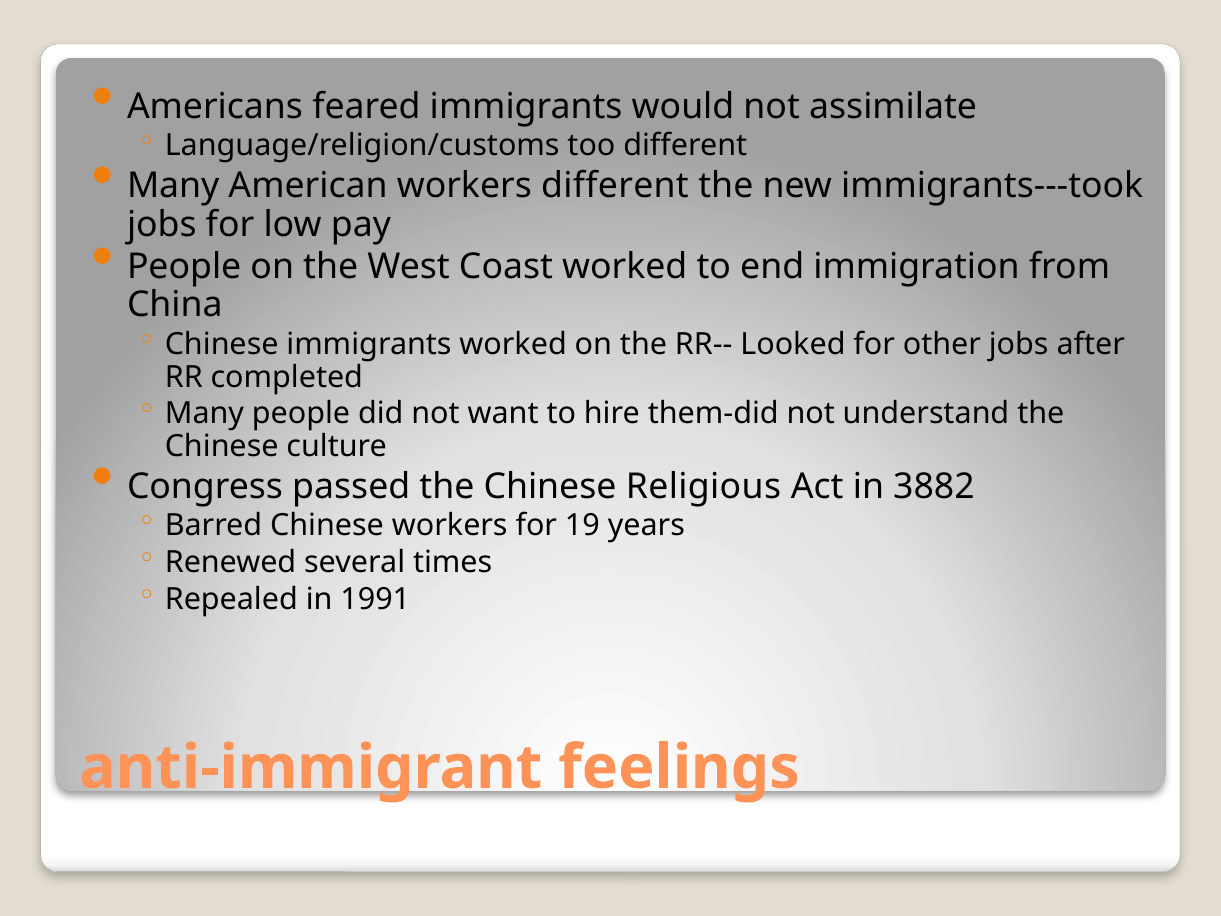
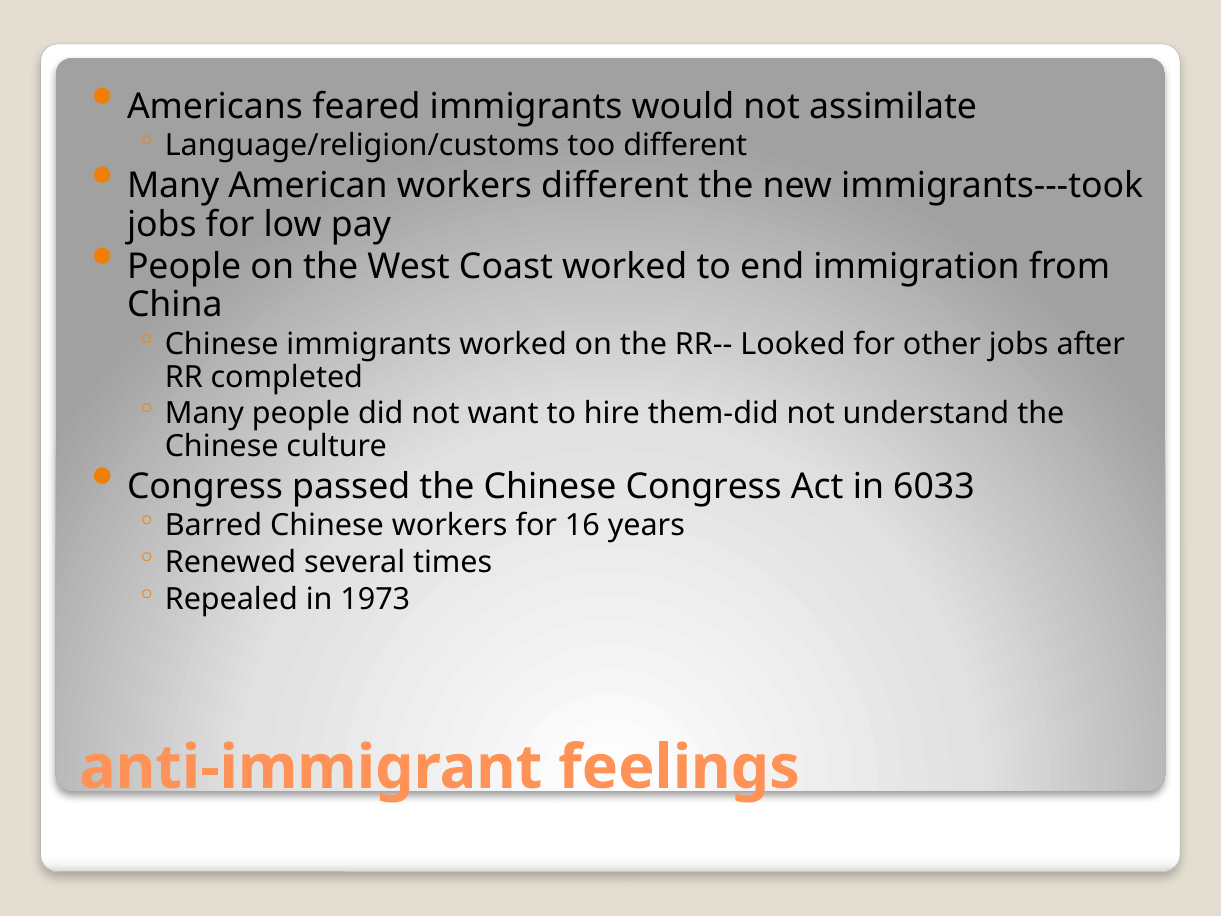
Chinese Religious: Religious -> Congress
3882: 3882 -> 6033
19: 19 -> 16
1991: 1991 -> 1973
